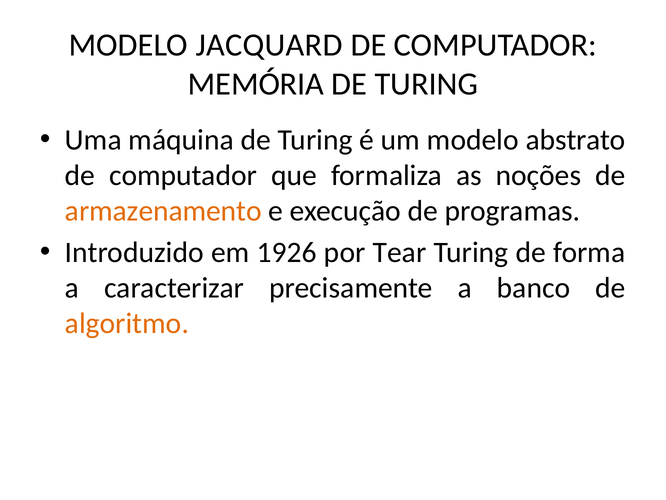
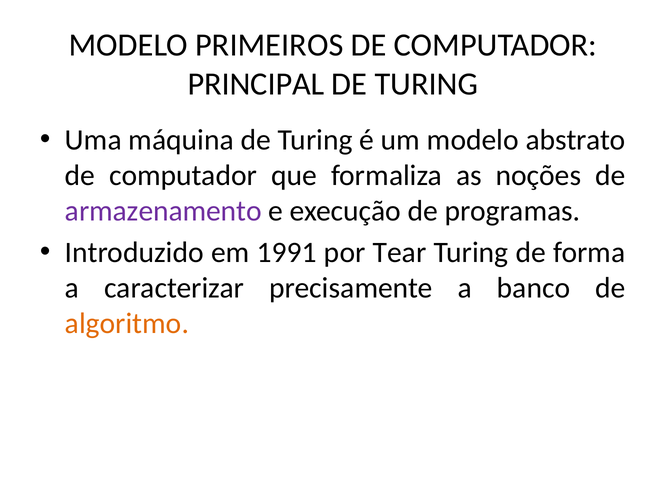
JACQUARD: JACQUARD -> PRIMEIROS
MEMÓRIA: MEMÓRIA -> PRINCIPAL
armazenamento colour: orange -> purple
1926: 1926 -> 1991
